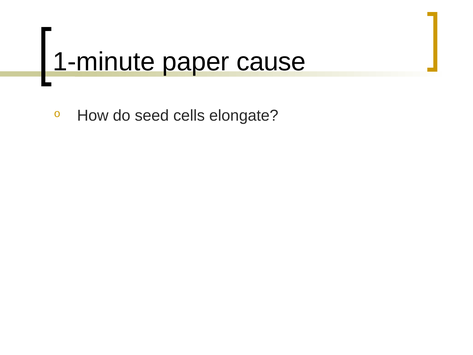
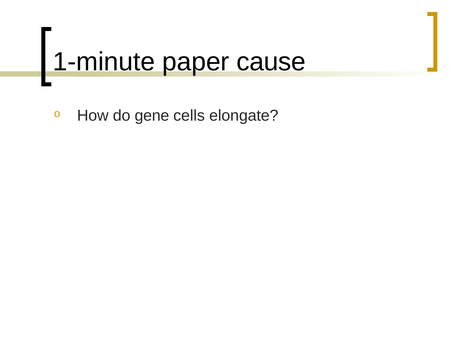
seed: seed -> gene
